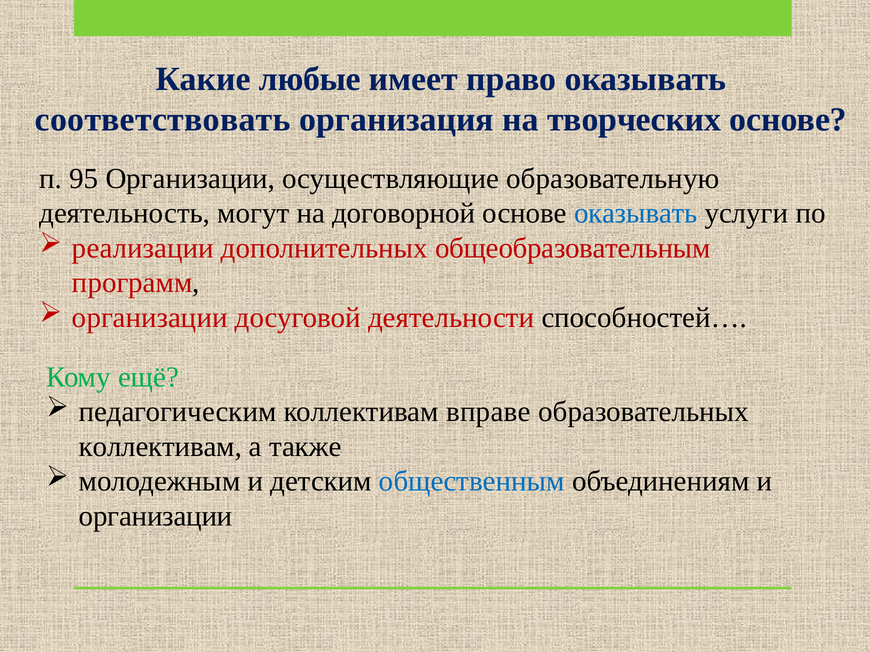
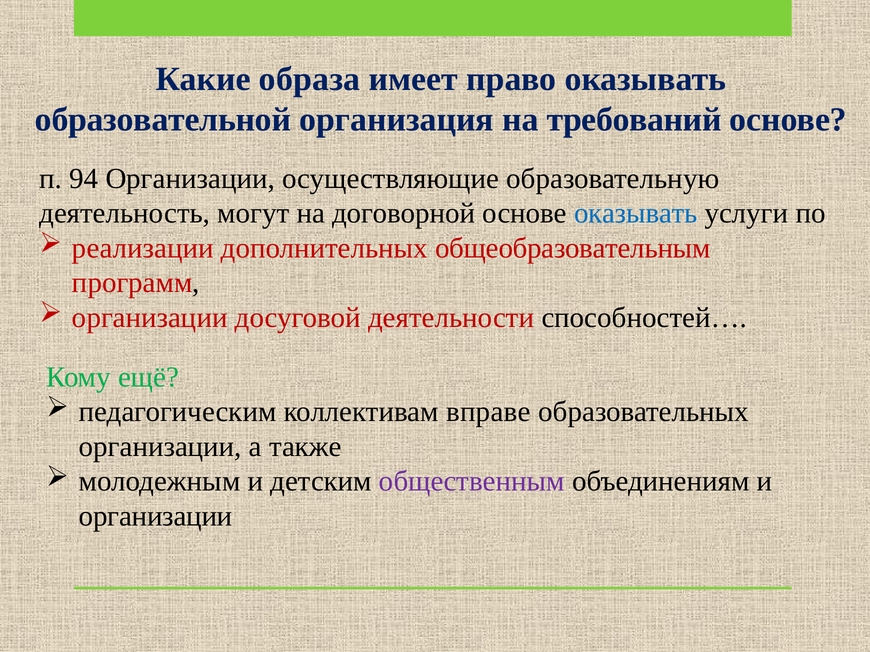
любые: любые -> образа
соответствовать: соответствовать -> образовательной
творческих: творческих -> требований
95: 95 -> 94
коллективам at (160, 447): коллективам -> организации
общественным colour: blue -> purple
